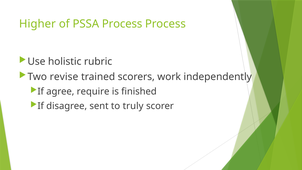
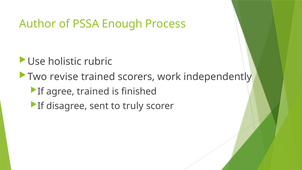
Higher: Higher -> Author
PSSA Process: Process -> Enough
agree require: require -> trained
